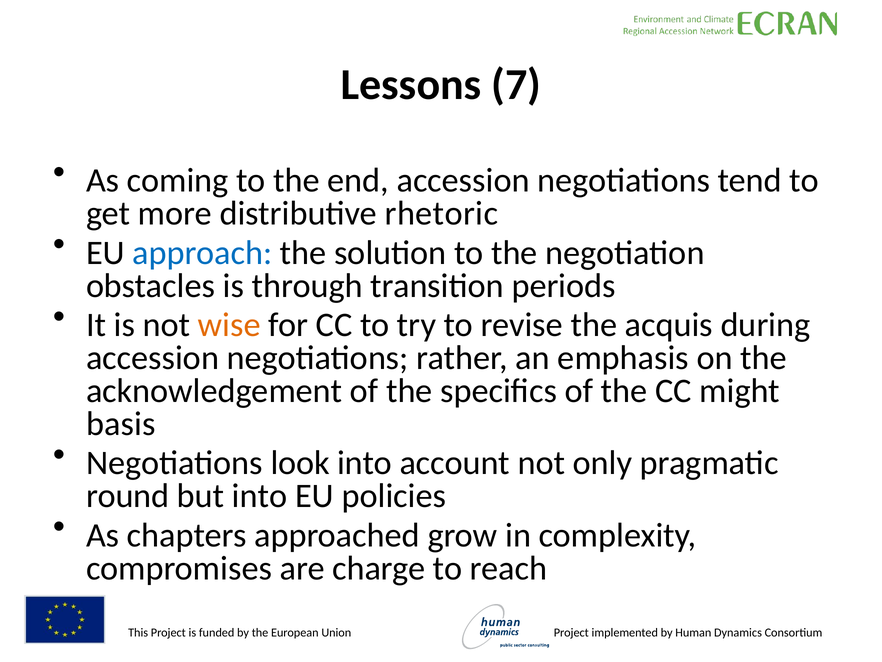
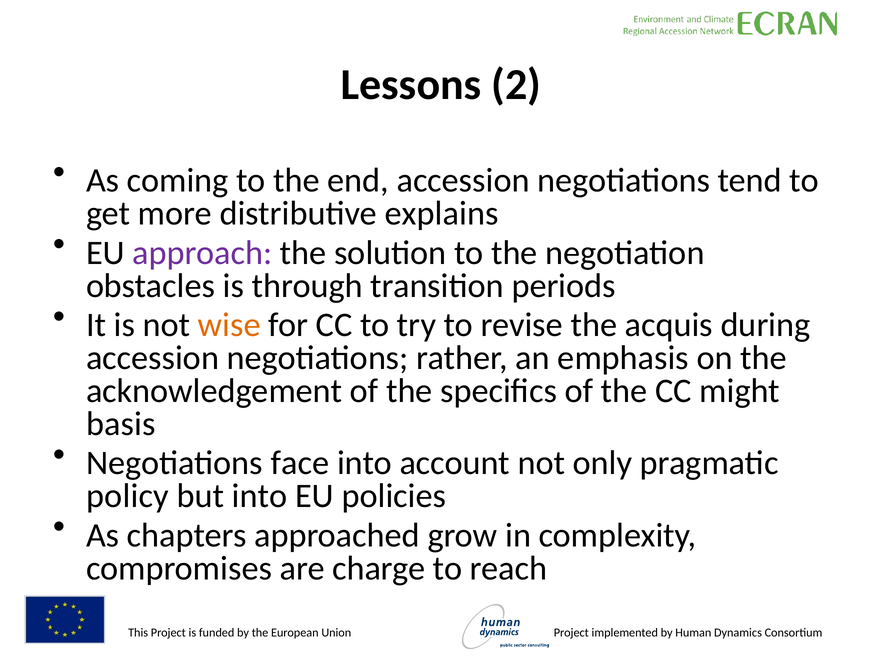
7: 7 -> 2
rhetoric: rhetoric -> explains
approach colour: blue -> purple
look: look -> face
round: round -> policy
